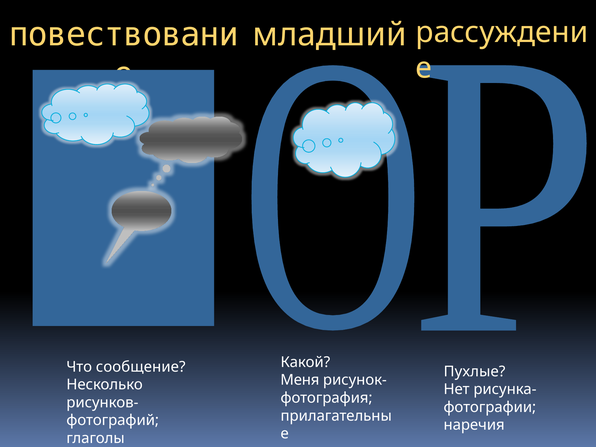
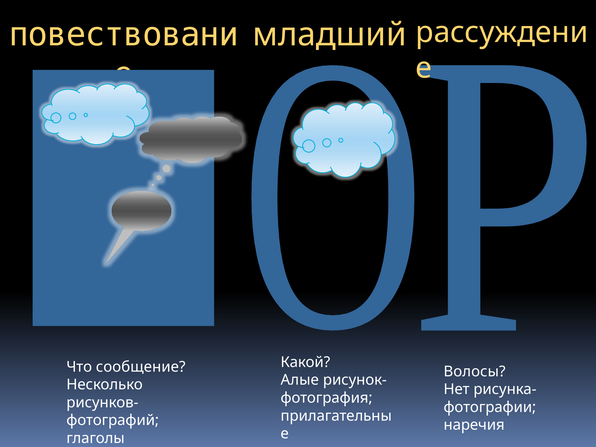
Пухлые: Пухлые -> Волосы
Меня: Меня -> Алые
